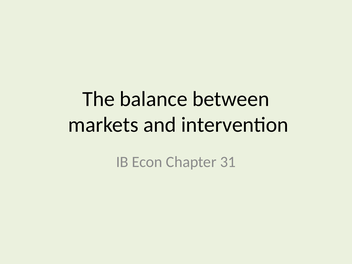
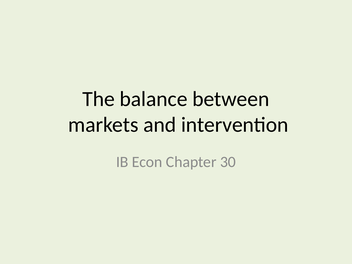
31: 31 -> 30
